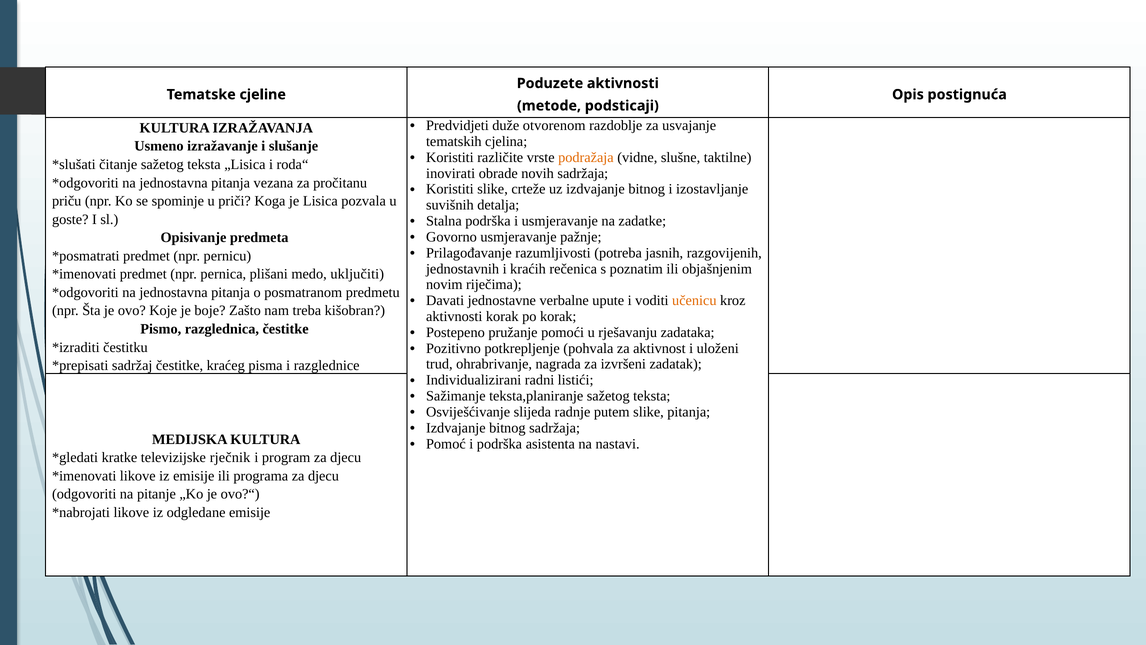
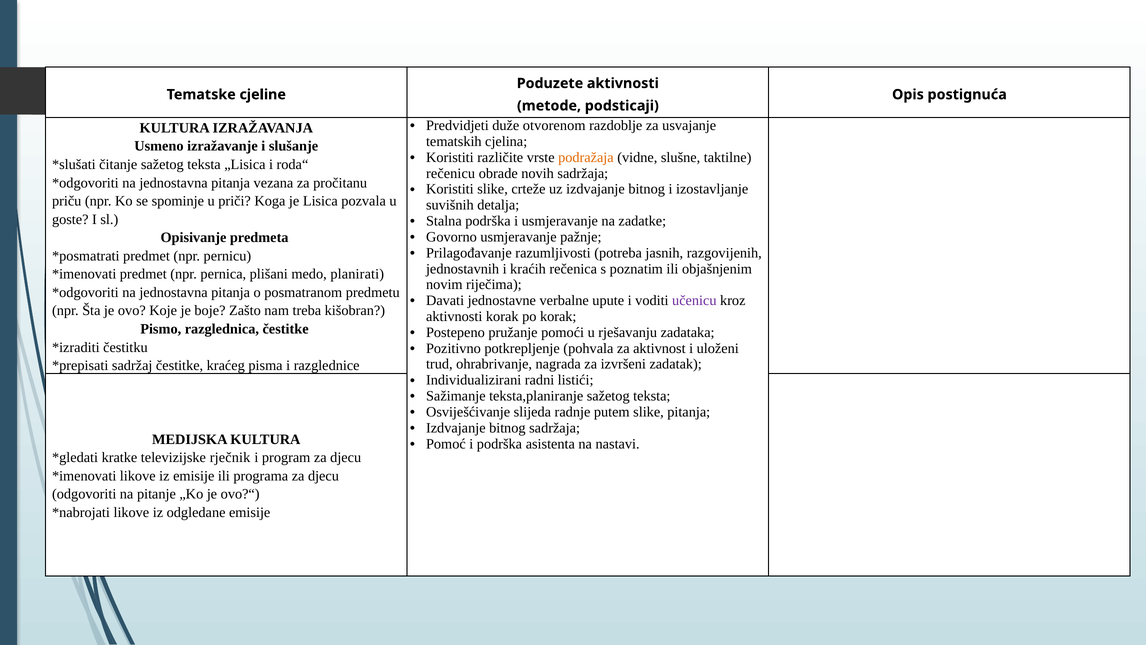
inovirati: inovirati -> rečenicu
uključiti: uključiti -> planirati
učenicu colour: orange -> purple
